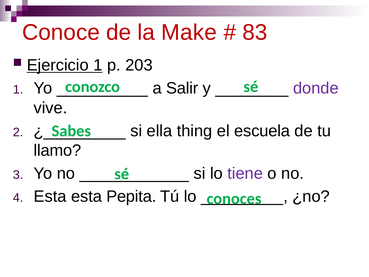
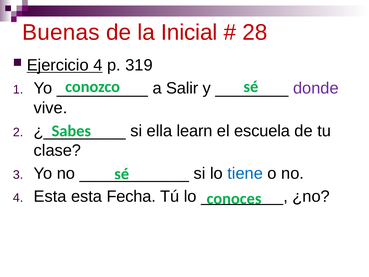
Conoce: Conoce -> Buenas
Make: Make -> Inicial
83: 83 -> 28
Ejercicio 1: 1 -> 4
203: 203 -> 319
thing: thing -> learn
llamo: llamo -> clase
tiene colour: purple -> blue
Pepita: Pepita -> Fecha
